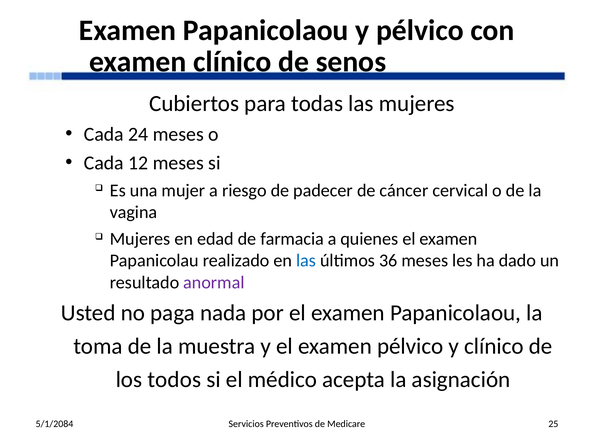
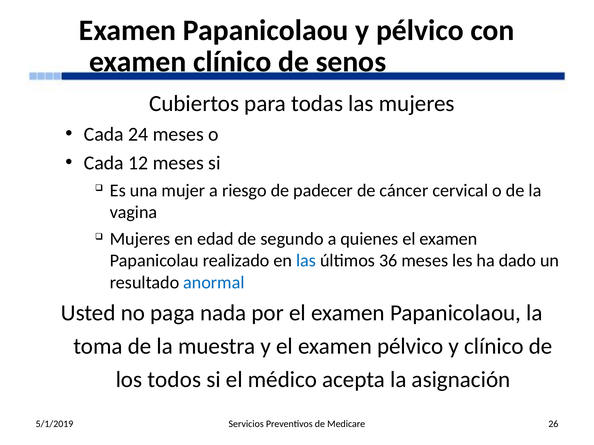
farmacia: farmacia -> segundo
anormal colour: purple -> blue
5/1/2084: 5/1/2084 -> 5/1/2019
25: 25 -> 26
